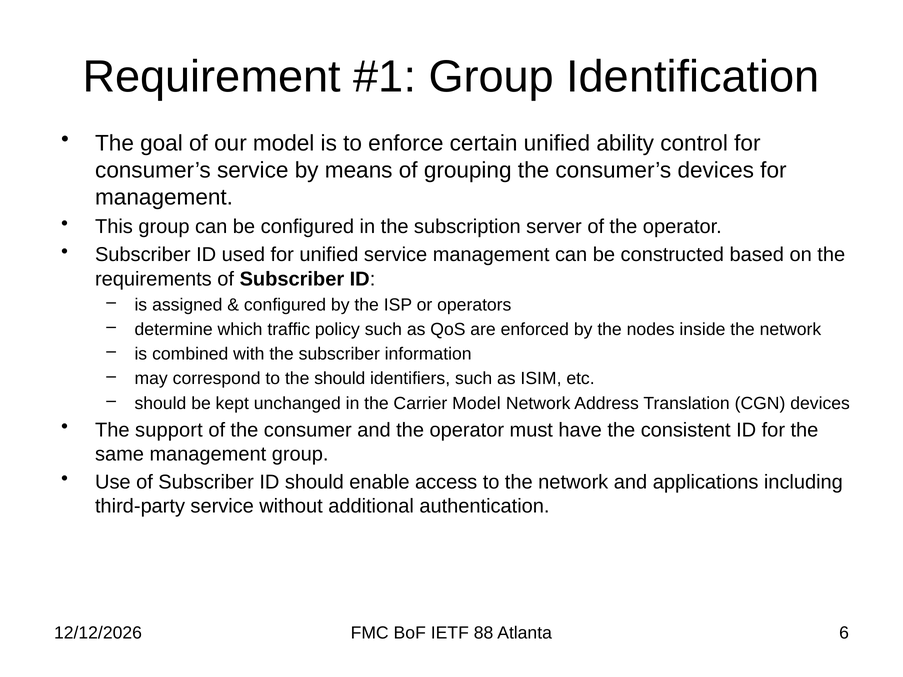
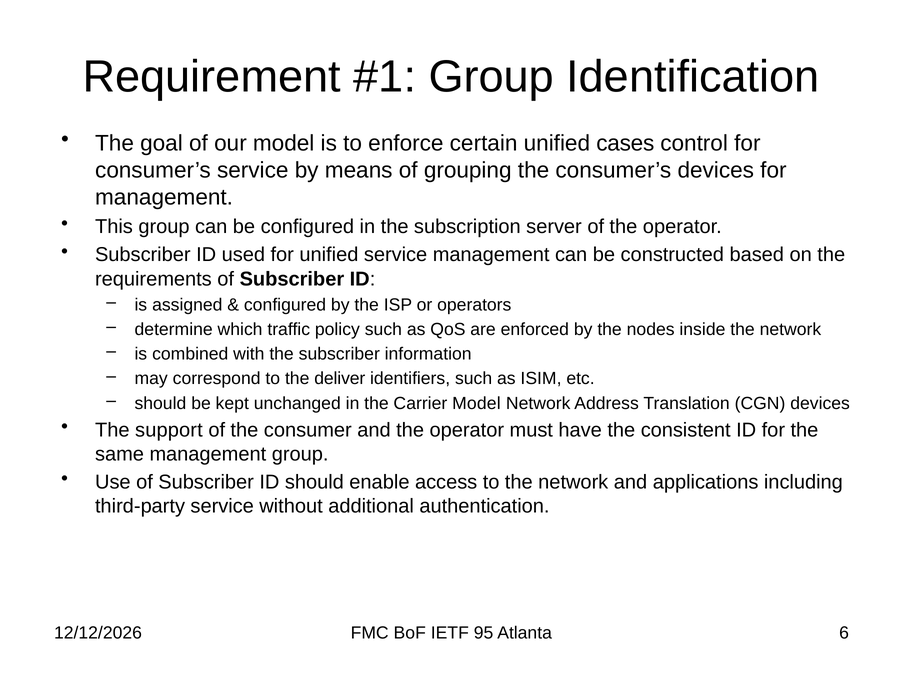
ability: ability -> cases
the should: should -> deliver
88: 88 -> 95
